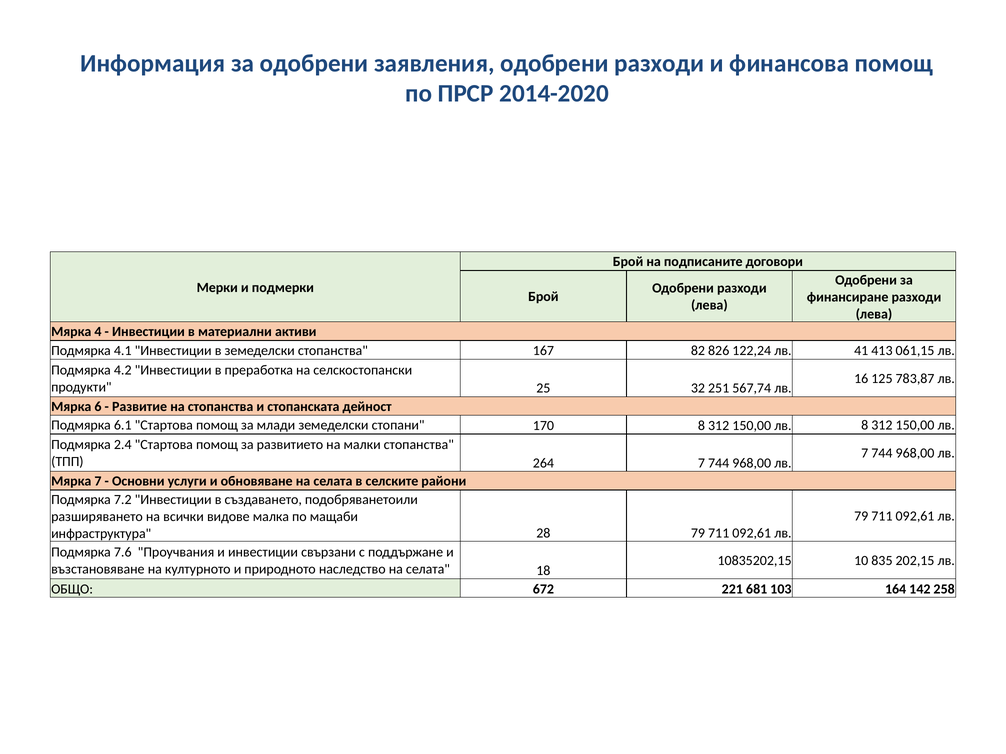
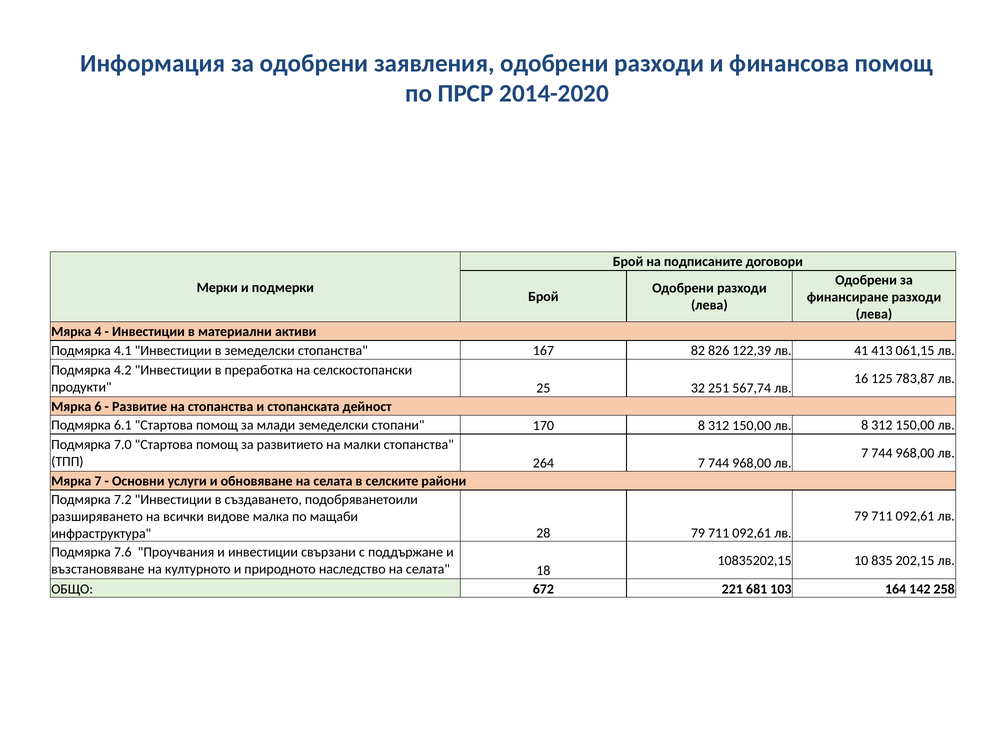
122,24: 122,24 -> 122,39
2.4: 2.4 -> 7.0
